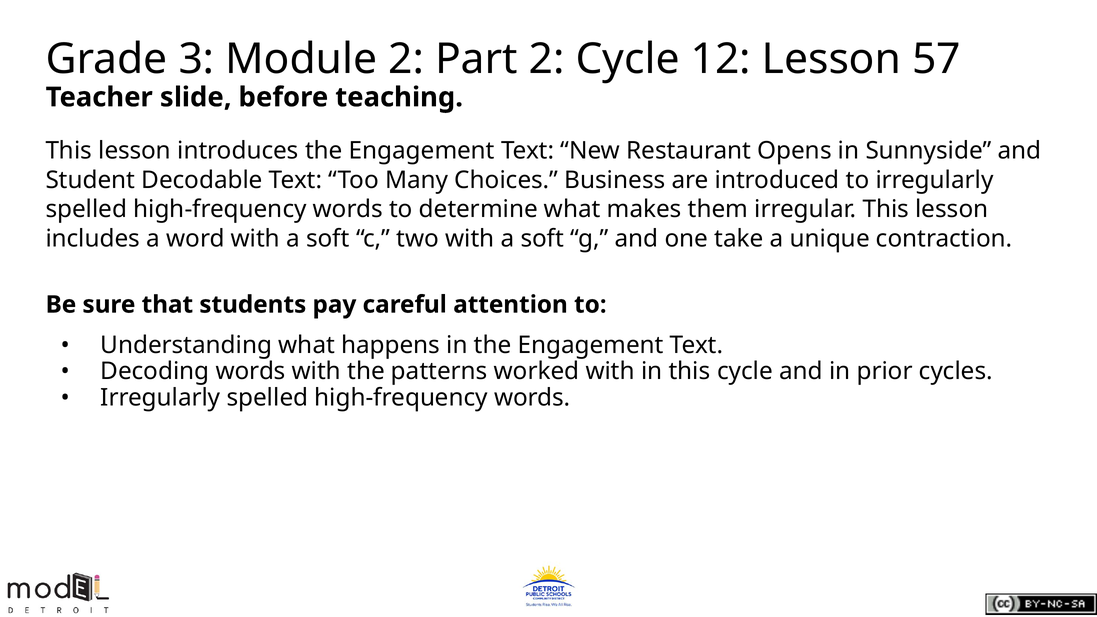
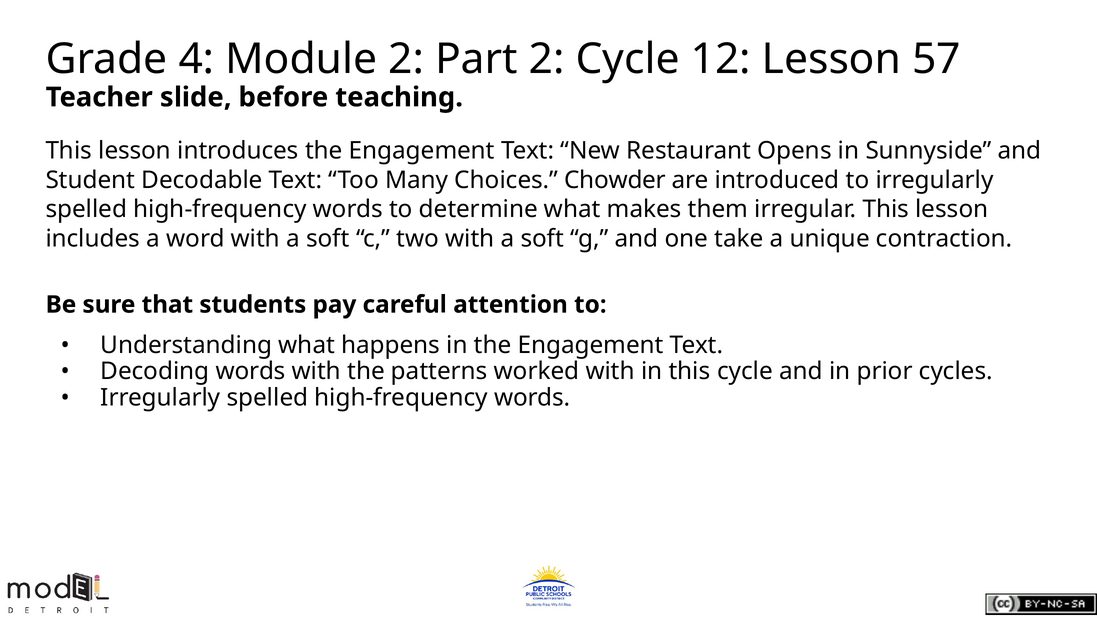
3: 3 -> 4
Business: Business -> Chowder
